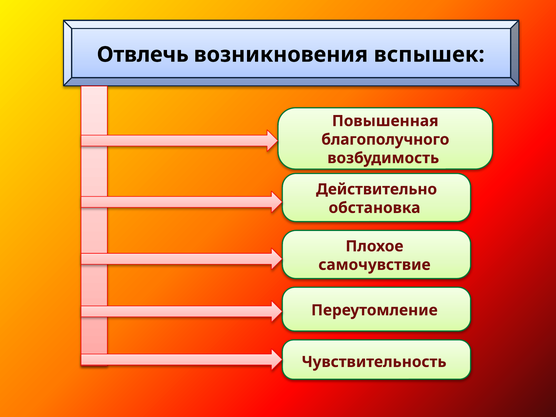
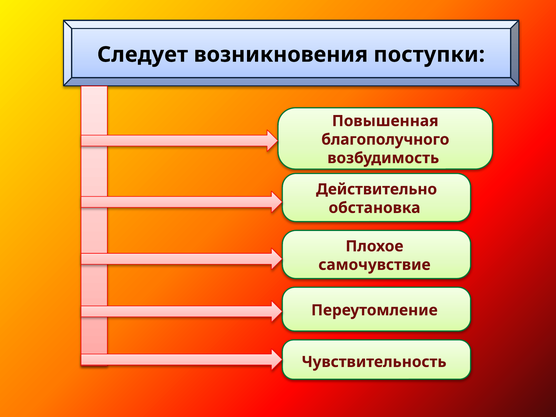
Отвлечь: Отвлечь -> Следует
вспышек: вспышек -> поступки
